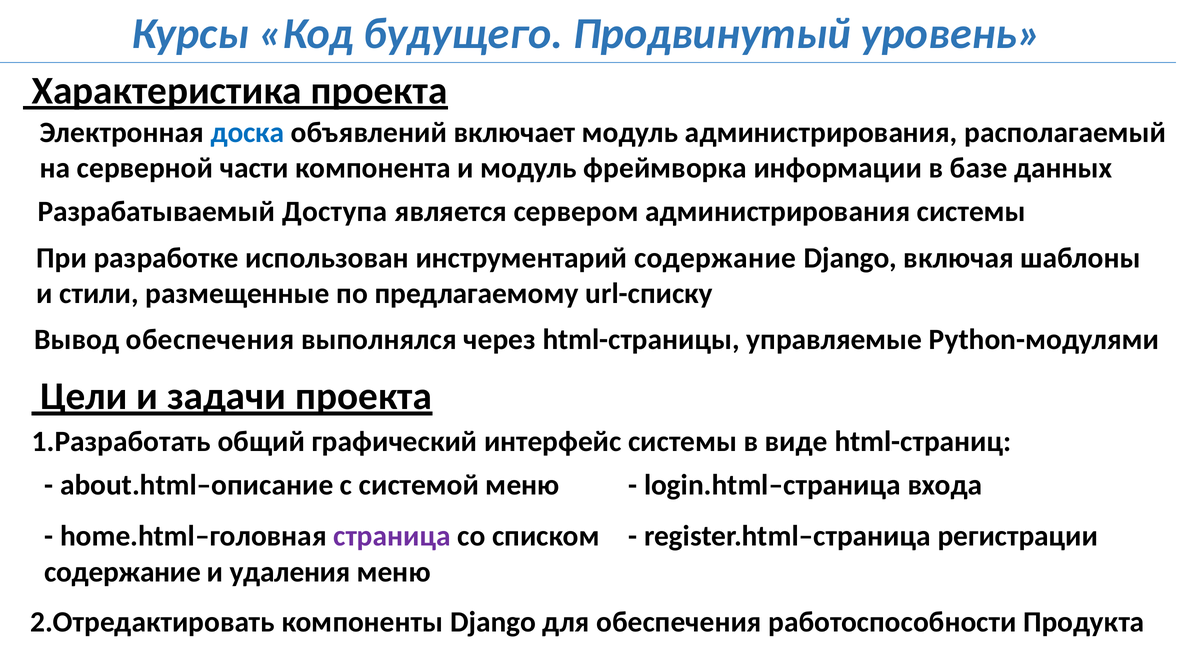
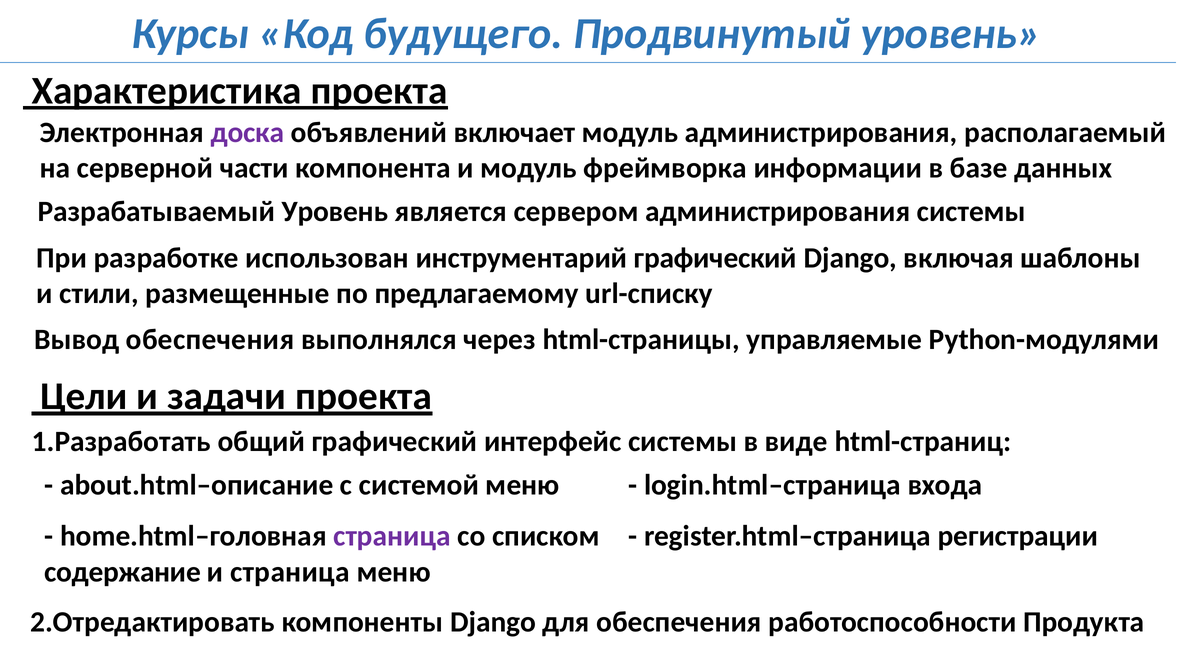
доска colour: blue -> purple
Разрабатываемый Доступа: Доступа -> Уровень
инструментарий содержание: содержание -> графический
и удаления: удаления -> страница
